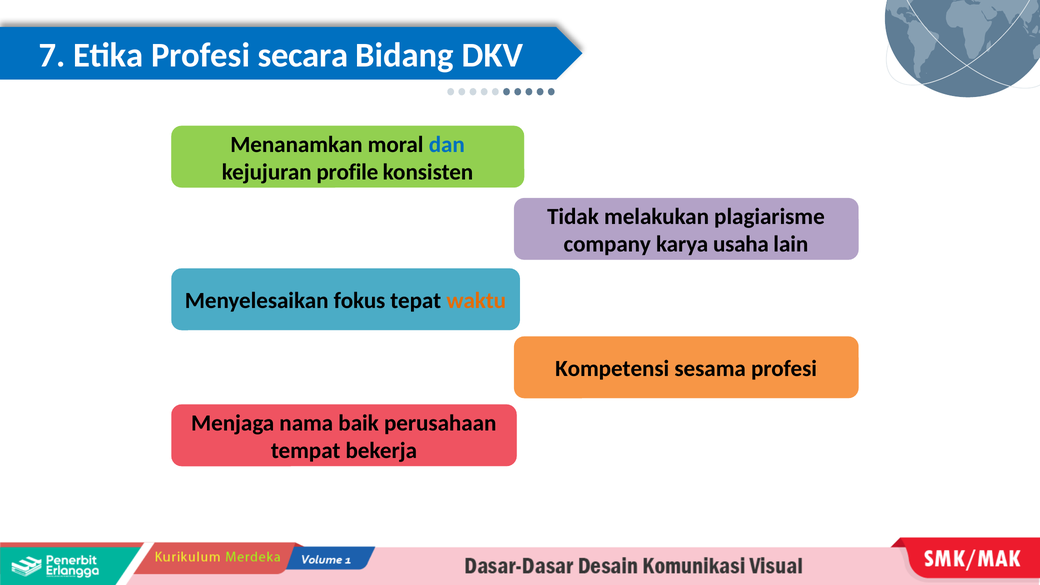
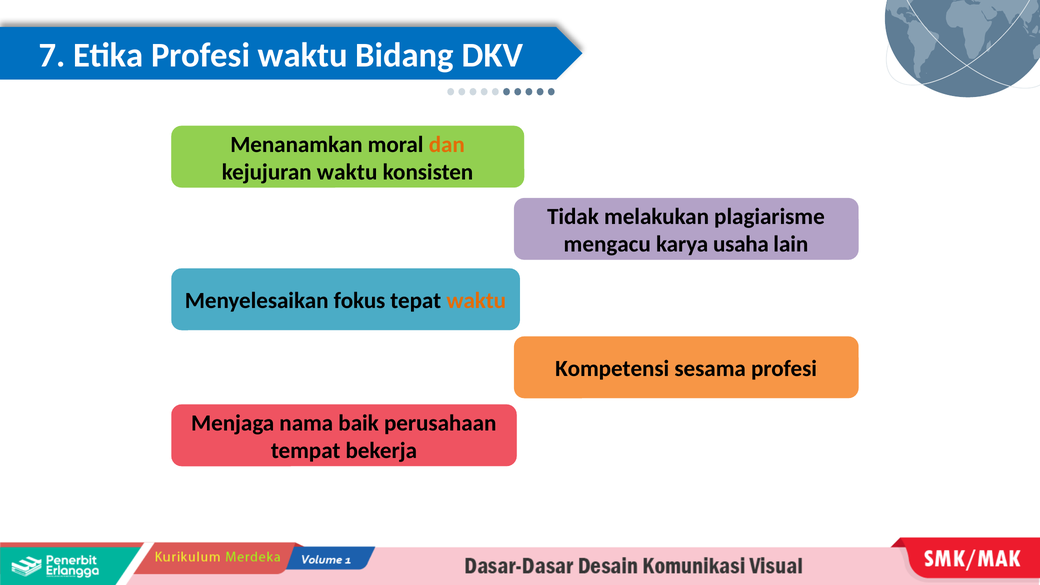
Profesi secara: secara -> waktu
dan colour: blue -> orange
kejujuran profile: profile -> waktu
company: company -> mengacu
